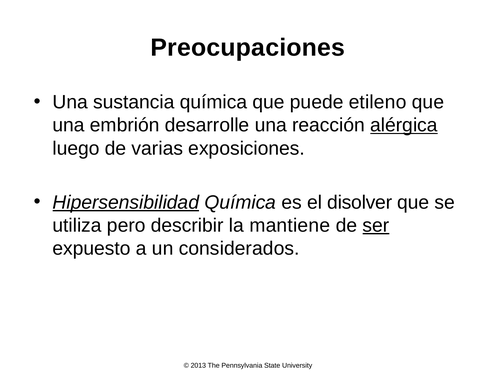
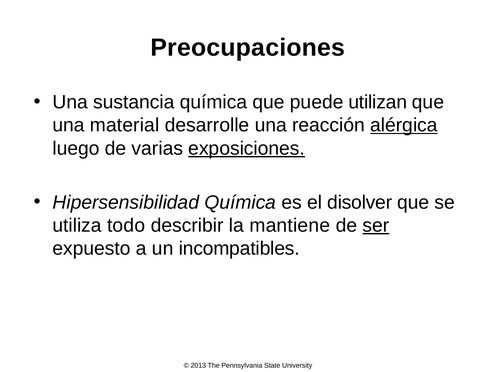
etileno: etileno -> utilizan
embrión: embrión -> material
exposiciones underline: none -> present
Hipersensibilidad underline: present -> none
pero: pero -> todo
considerados: considerados -> incompatibles
